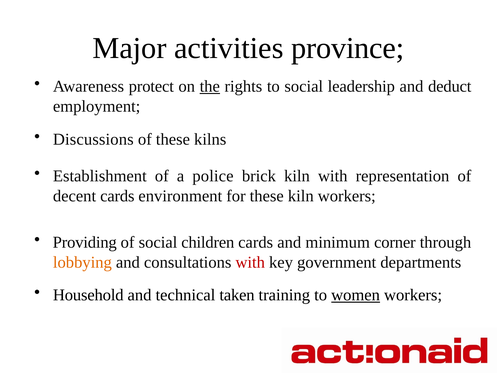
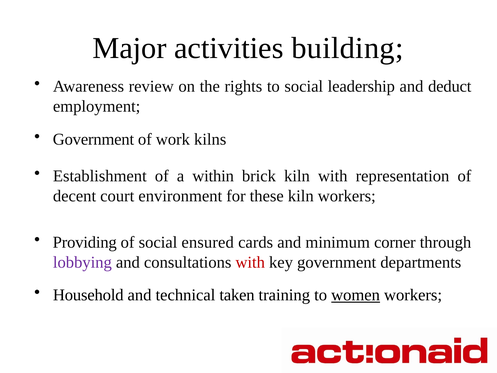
province: province -> building
protect: protect -> review
the underline: present -> none
Discussions at (93, 139): Discussions -> Government
of these: these -> work
police: police -> within
decent cards: cards -> court
children: children -> ensured
lobbying colour: orange -> purple
